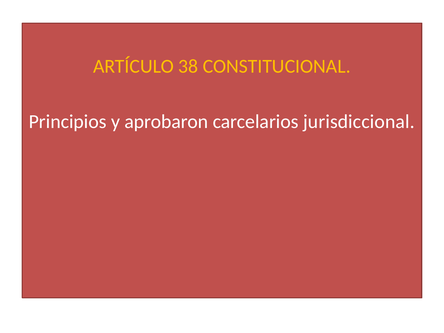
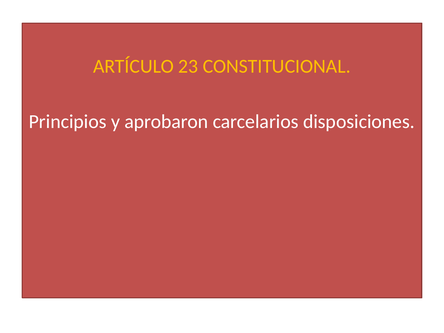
38: 38 -> 23
jurisdiccional: jurisdiccional -> disposiciones
